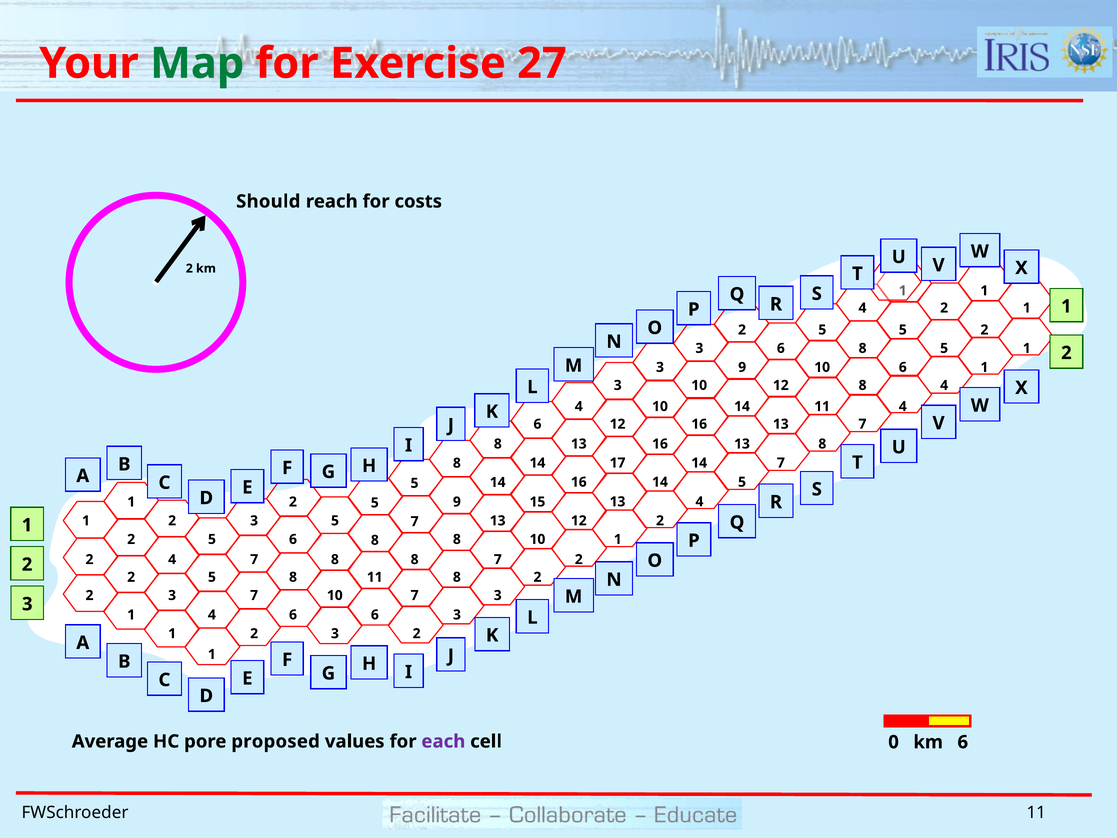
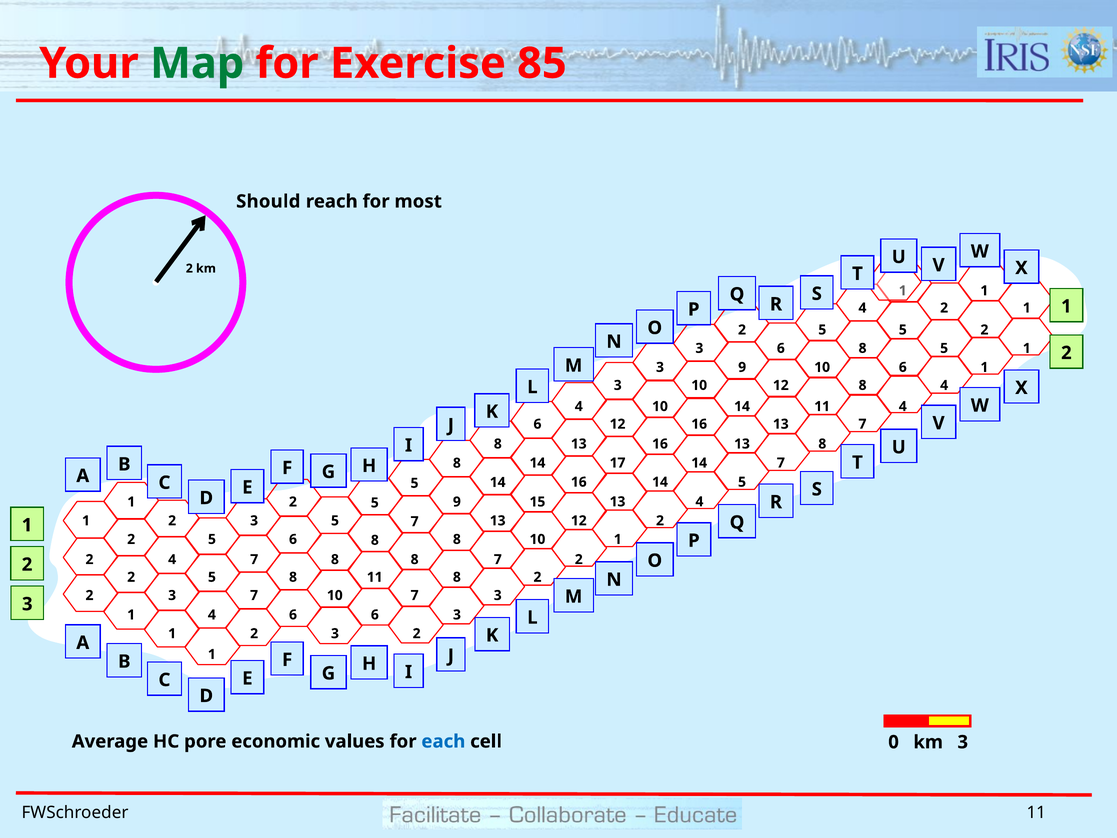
27: 27 -> 85
costs: costs -> most
proposed: proposed -> economic
each colour: purple -> blue
km 6: 6 -> 3
